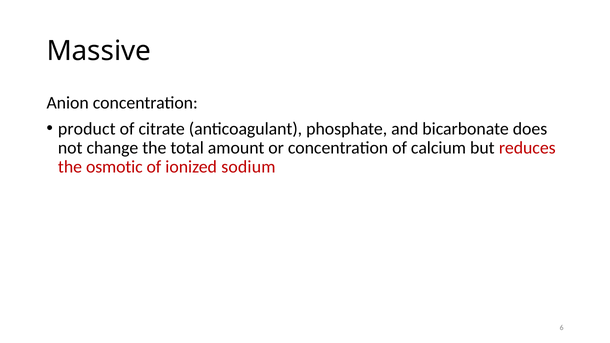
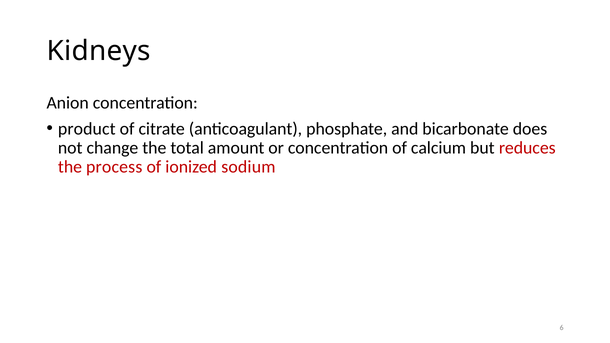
Massive: Massive -> Kidneys
osmotic: osmotic -> process
